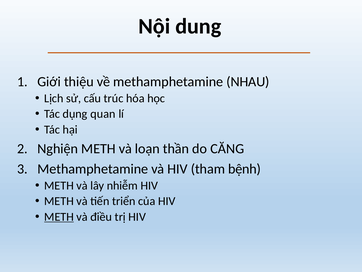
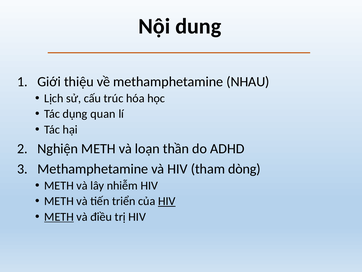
CĂNG: CĂNG -> ADHD
bệnh: bệnh -> dòng
HIV at (167, 201) underline: none -> present
